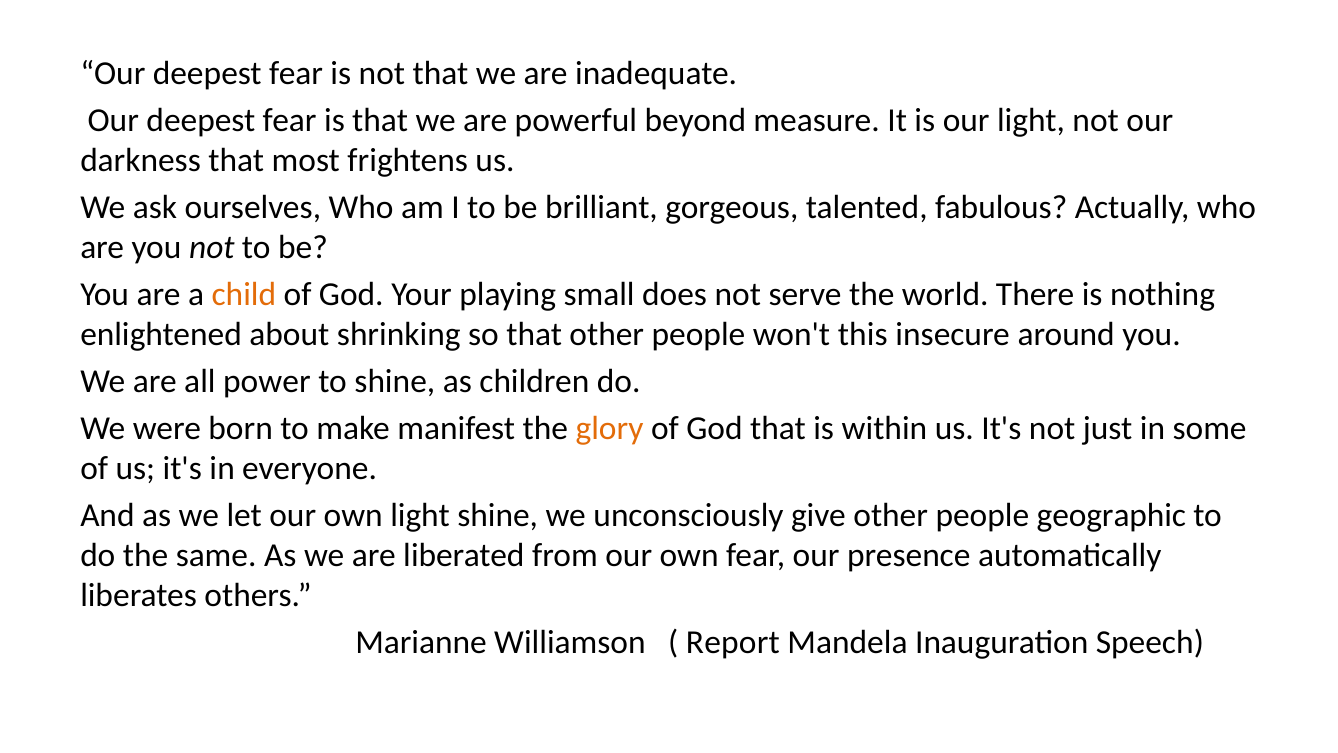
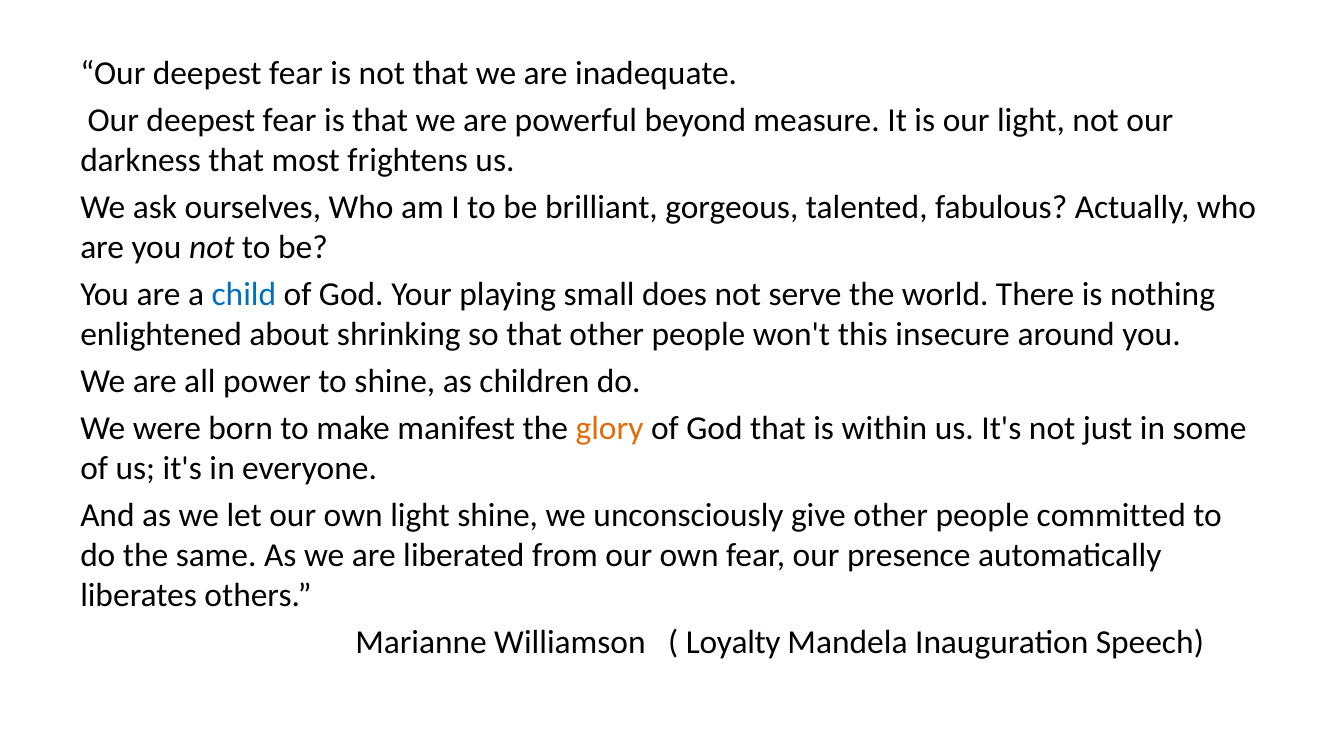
child colour: orange -> blue
geographic: geographic -> committed
Report: Report -> Loyalty
